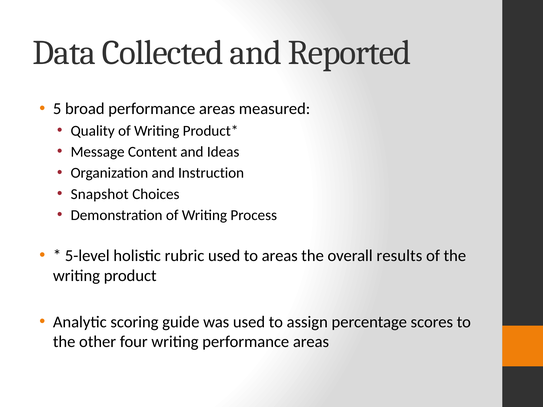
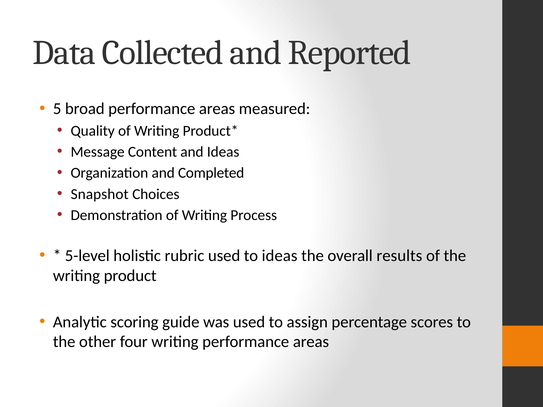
Instruction: Instruction -> Completed
to areas: areas -> ideas
